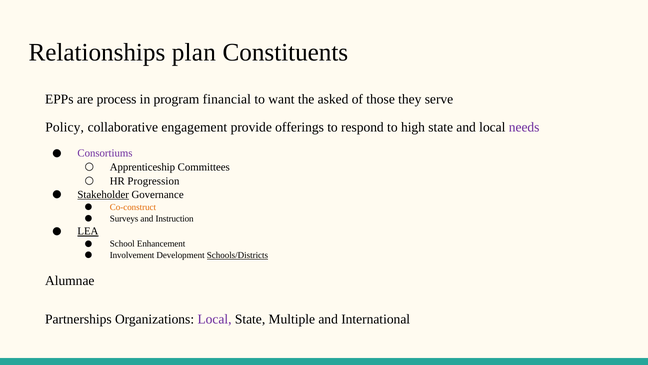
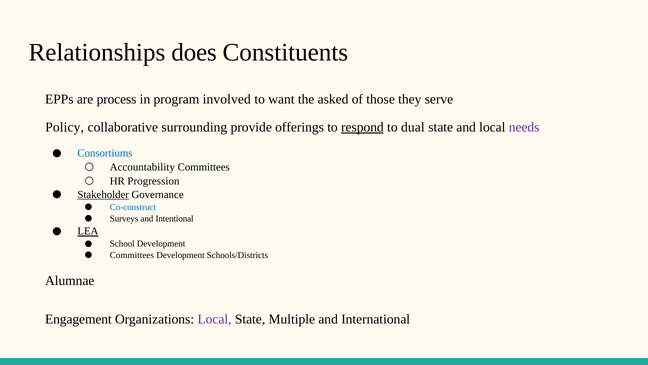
plan: plan -> does
financial: financial -> involved
engagement: engagement -> surrounding
respond underline: none -> present
high: high -> dual
Consortiums colour: purple -> blue
Apprenticeship: Apprenticeship -> Accountability
Co-construct colour: orange -> blue
Instruction: Instruction -> Intentional
School Enhancement: Enhancement -> Development
Involvement at (132, 255): Involvement -> Committees
Schools/Districts underline: present -> none
Partnerships: Partnerships -> Engagement
